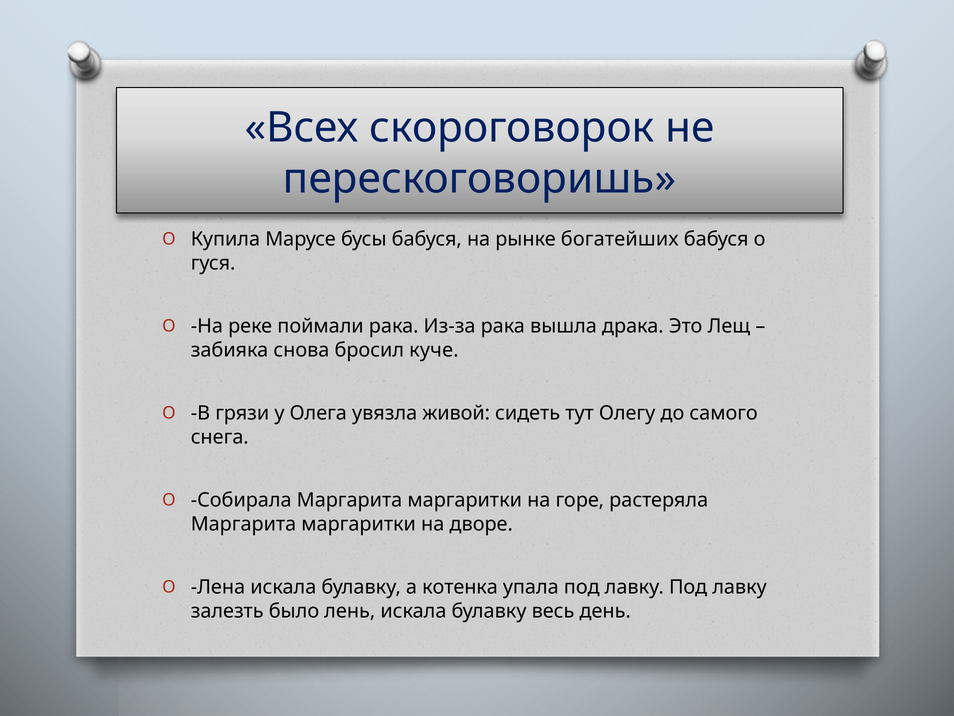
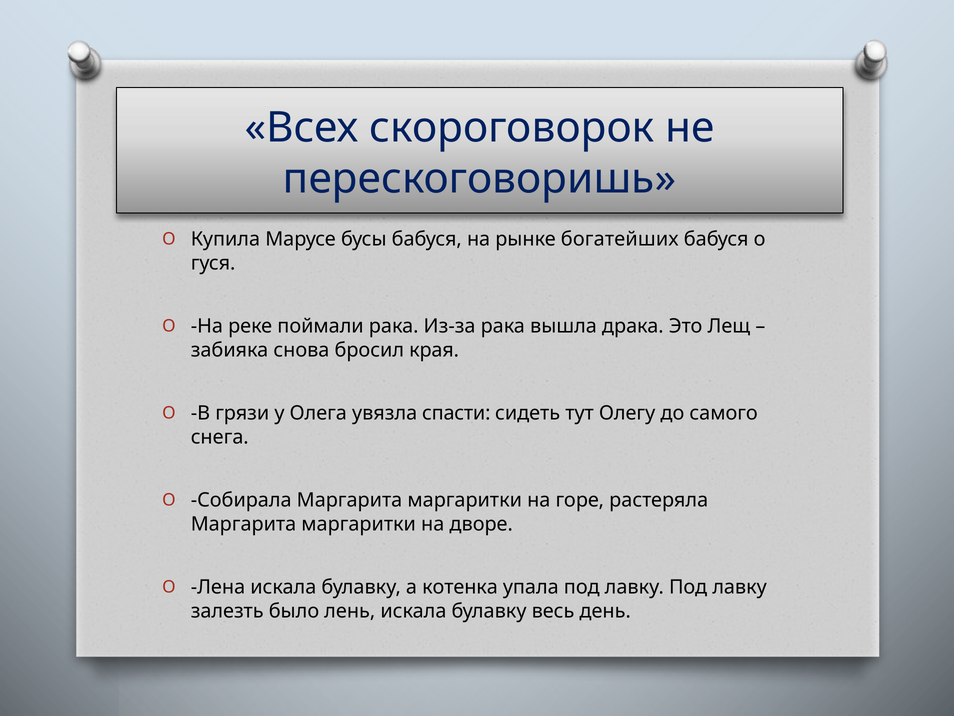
куче: куче -> края
живой: живой -> спасти
